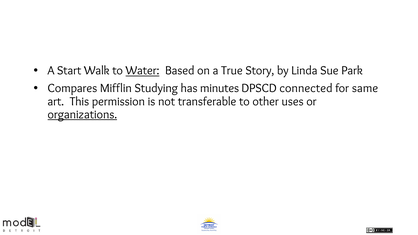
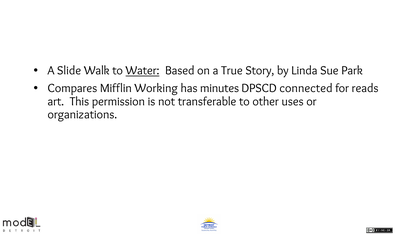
Start: Start -> Slide
Studying: Studying -> Working
same: same -> reads
organizations underline: present -> none
